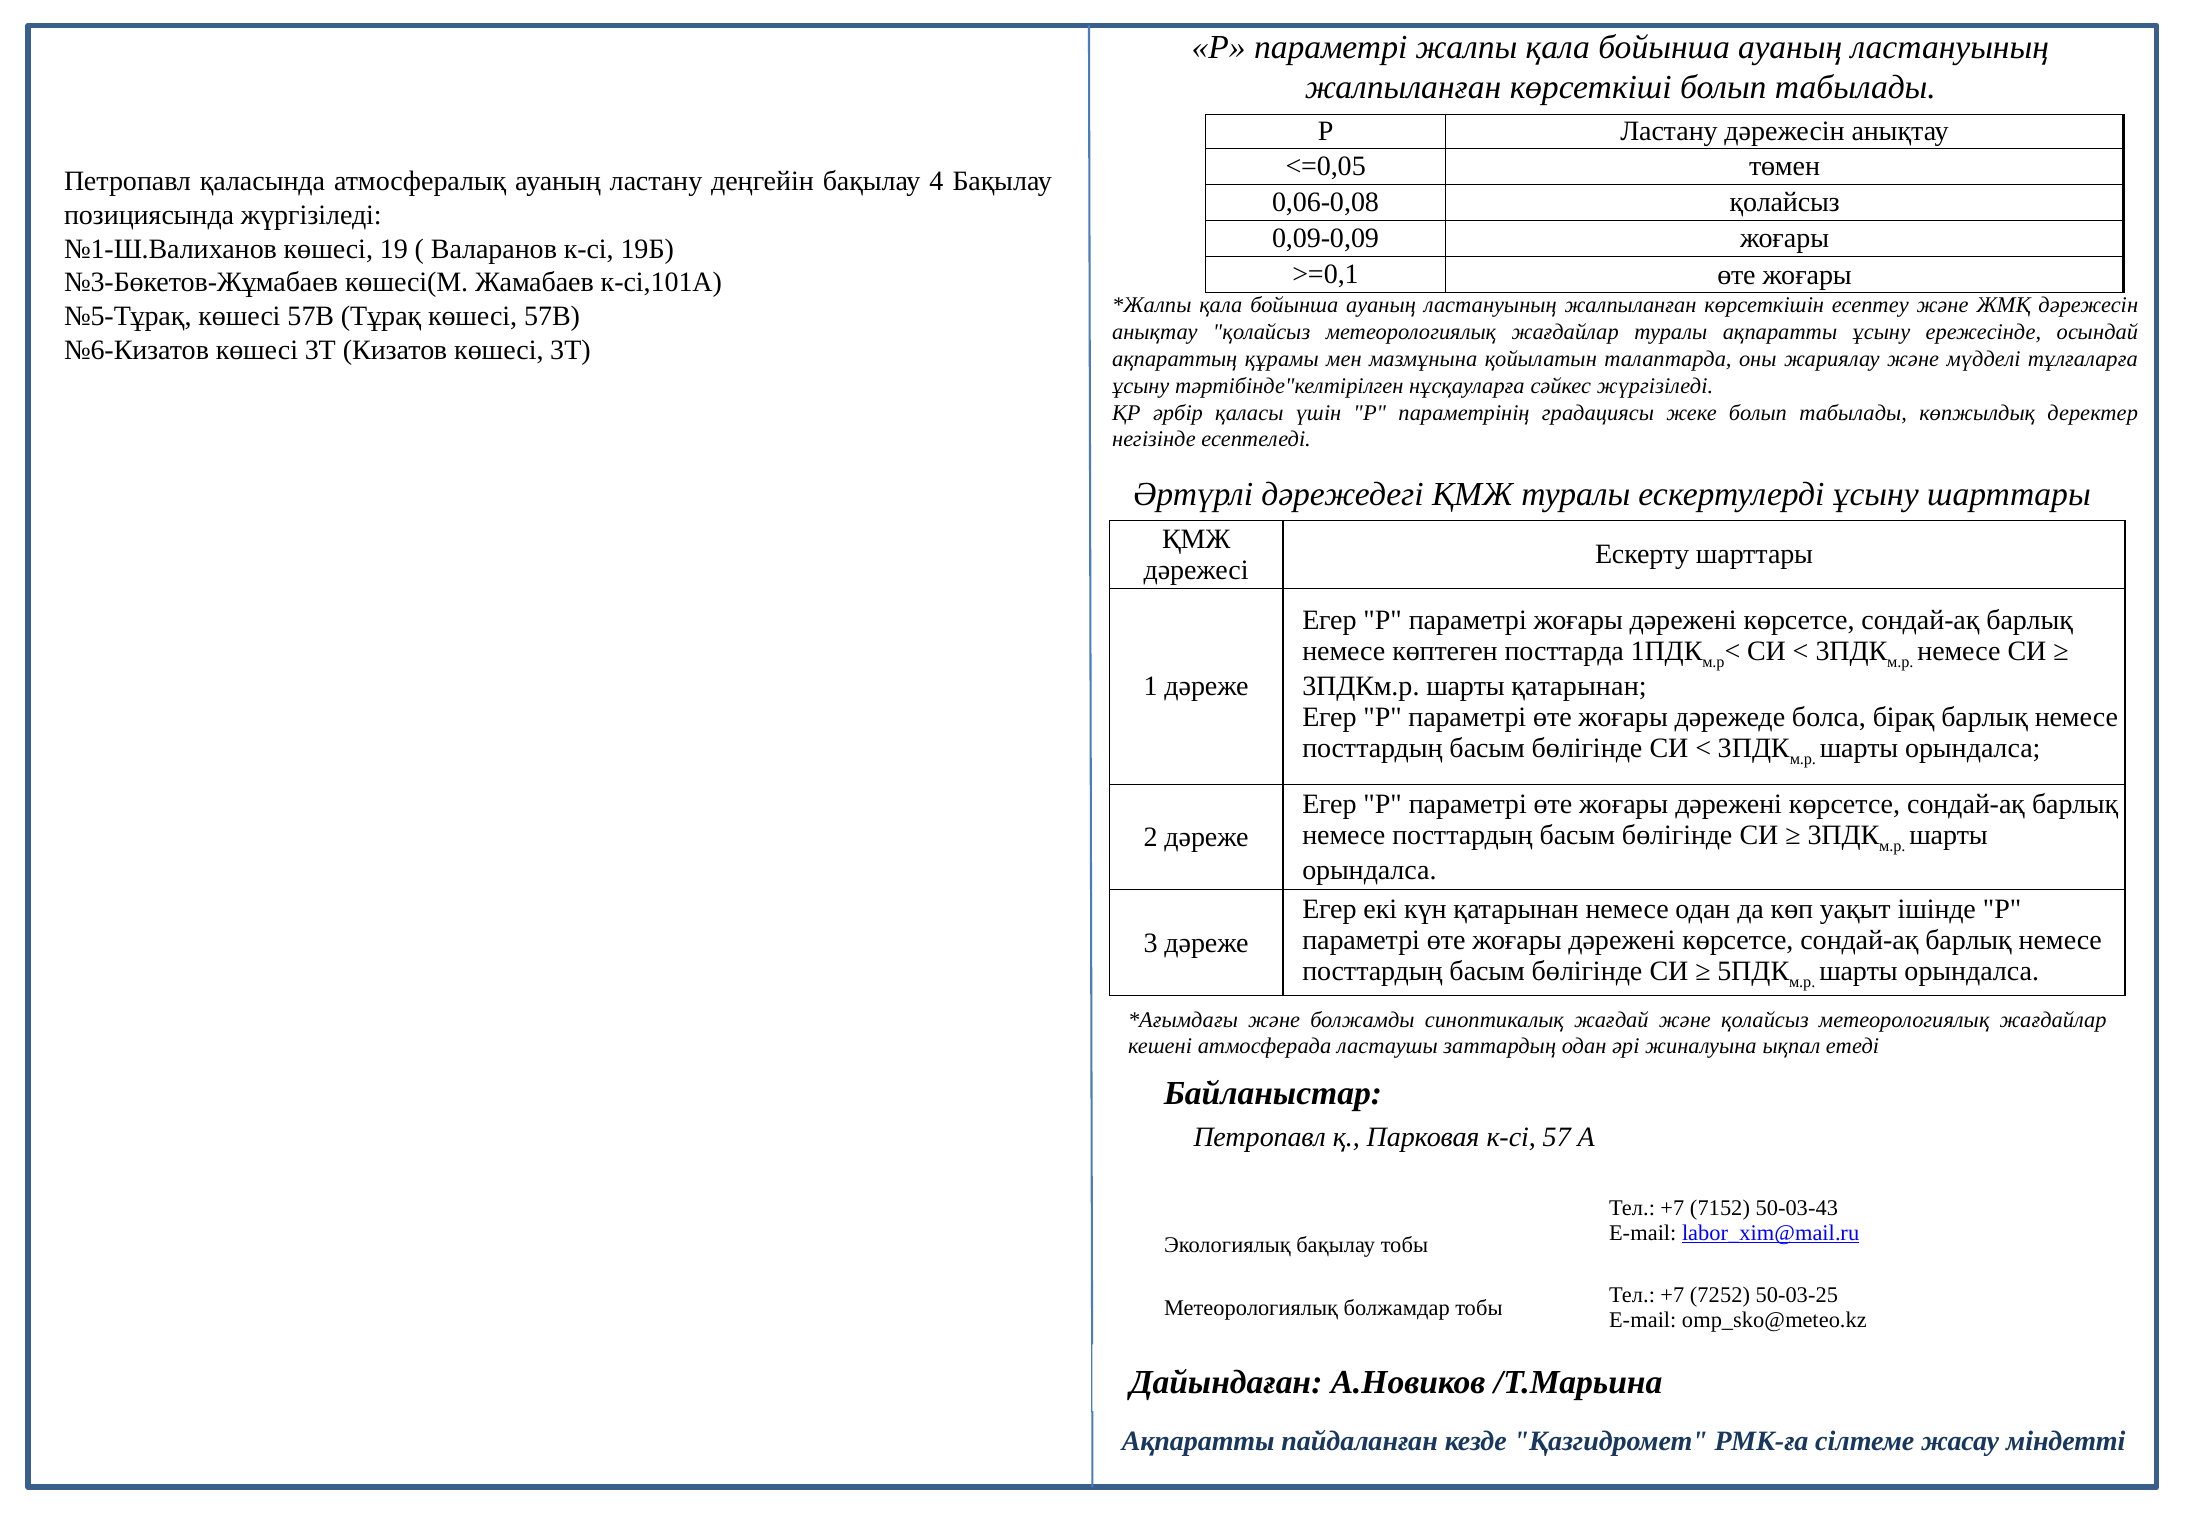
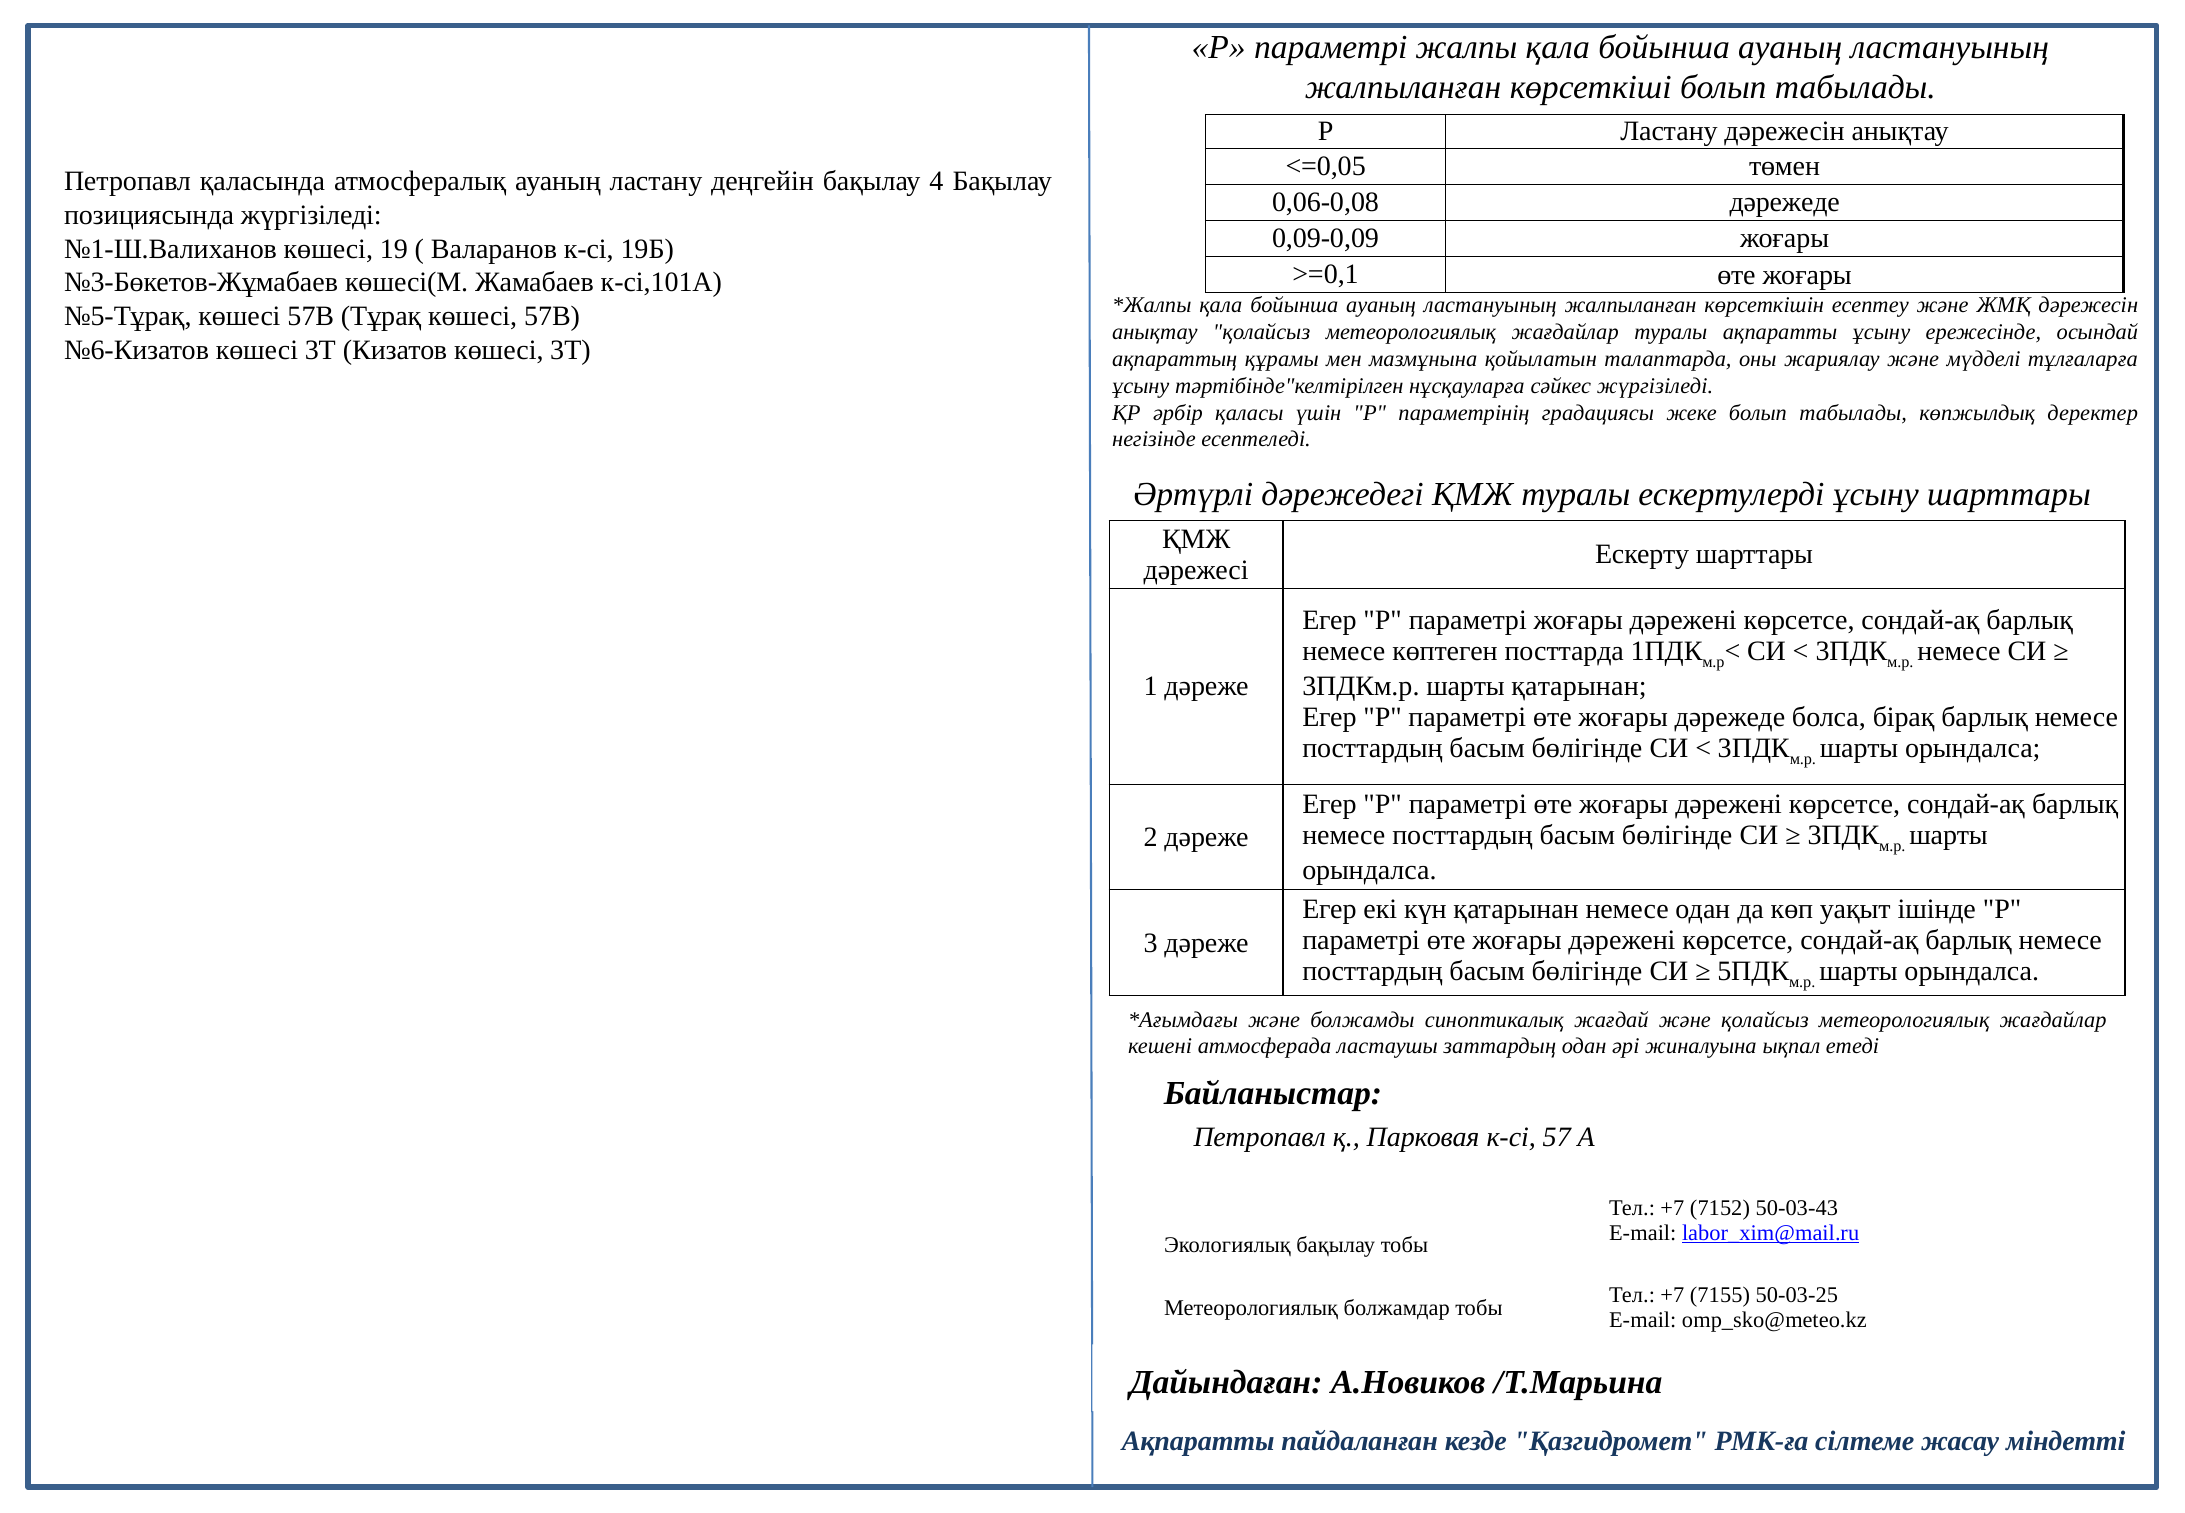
0,06-0,08 қолайсыз: қолайсыз -> дәрежеде
7252: 7252 -> 7155
